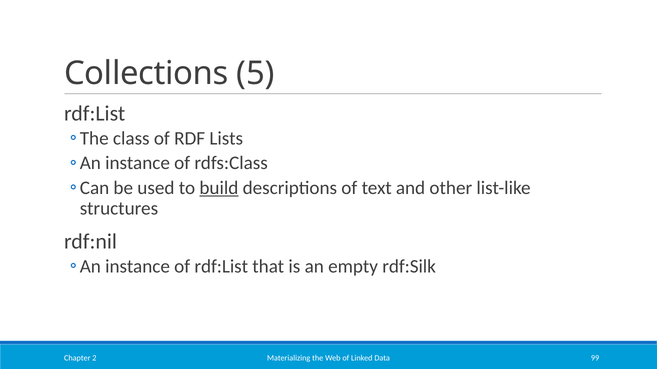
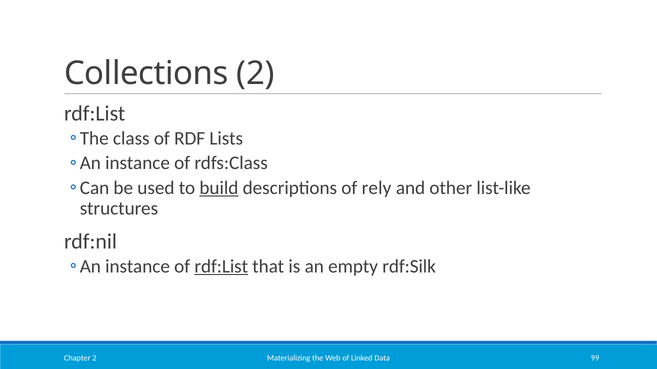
Collections 5: 5 -> 2
text: text -> rely
rdf:List at (221, 267) underline: none -> present
